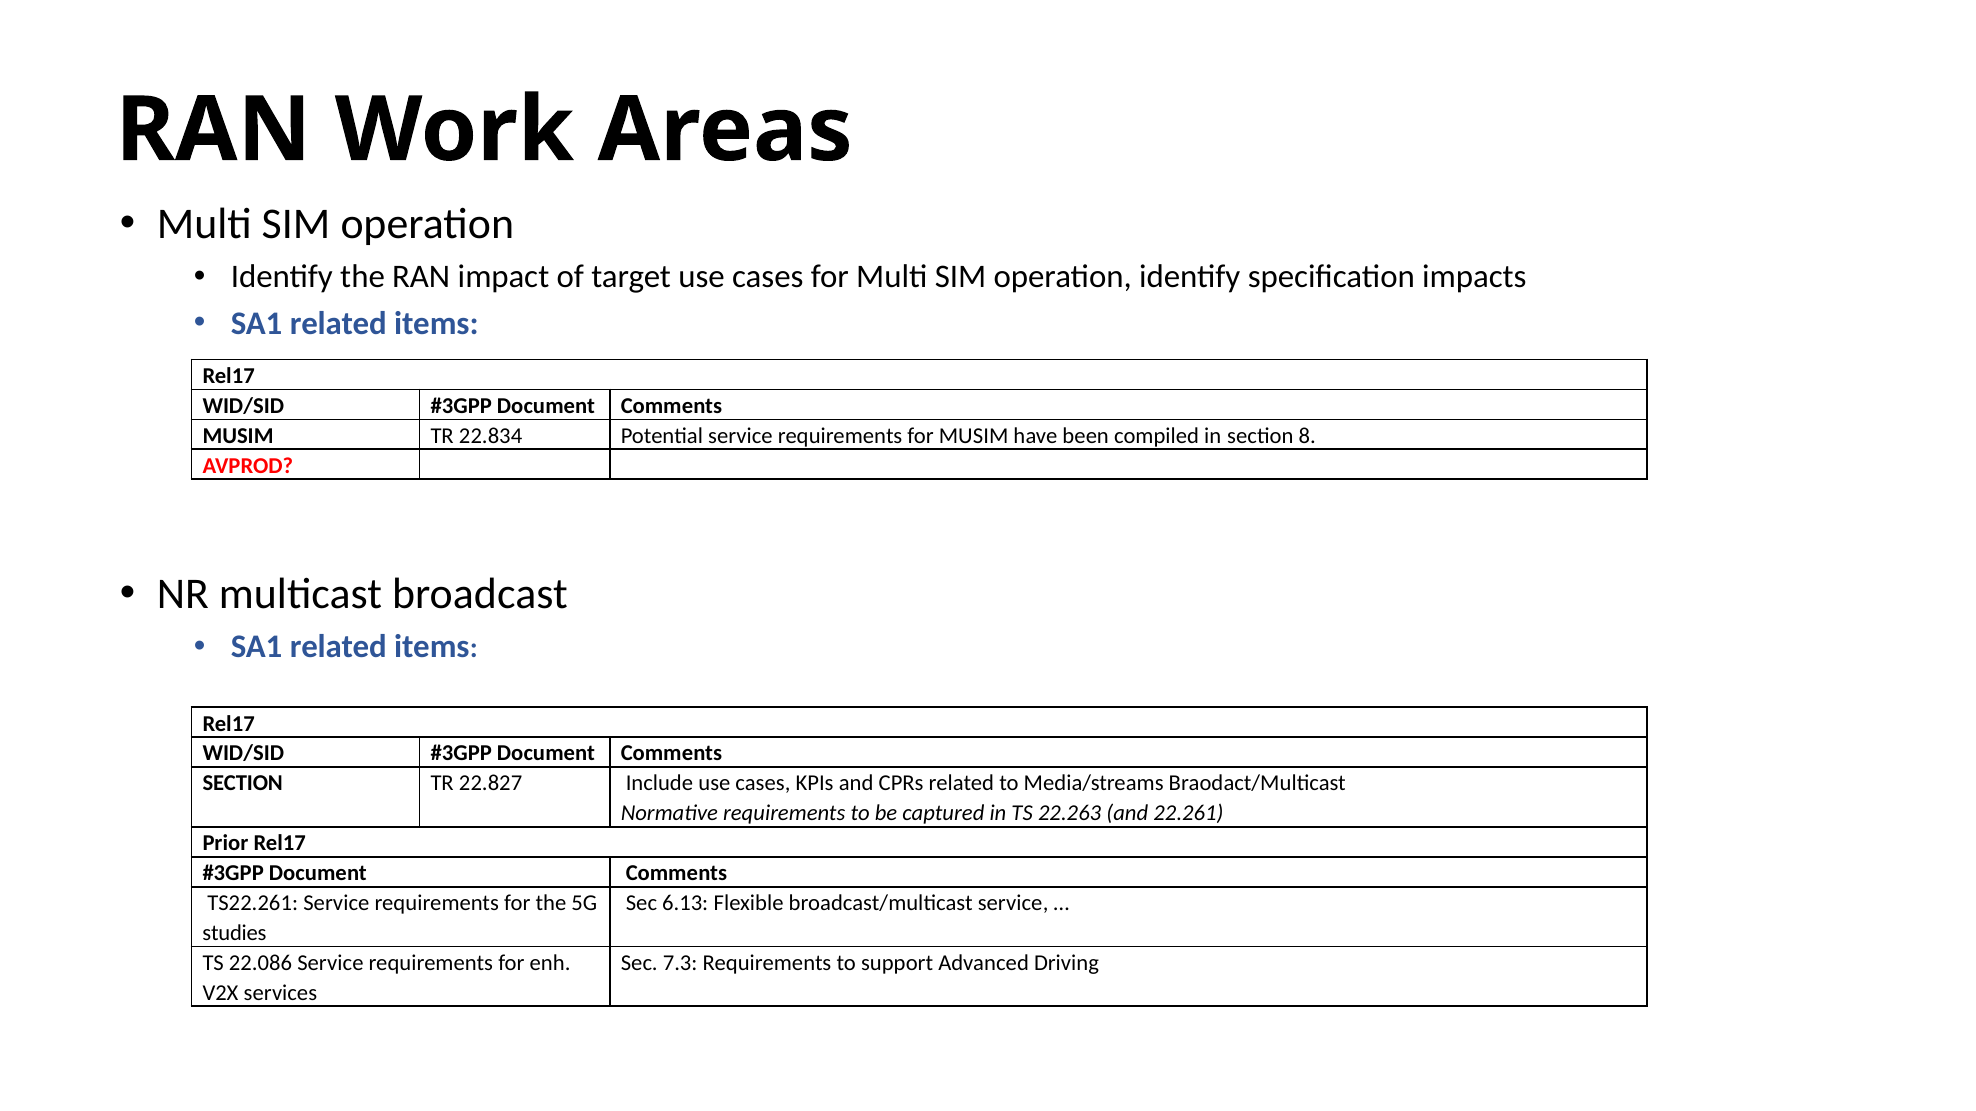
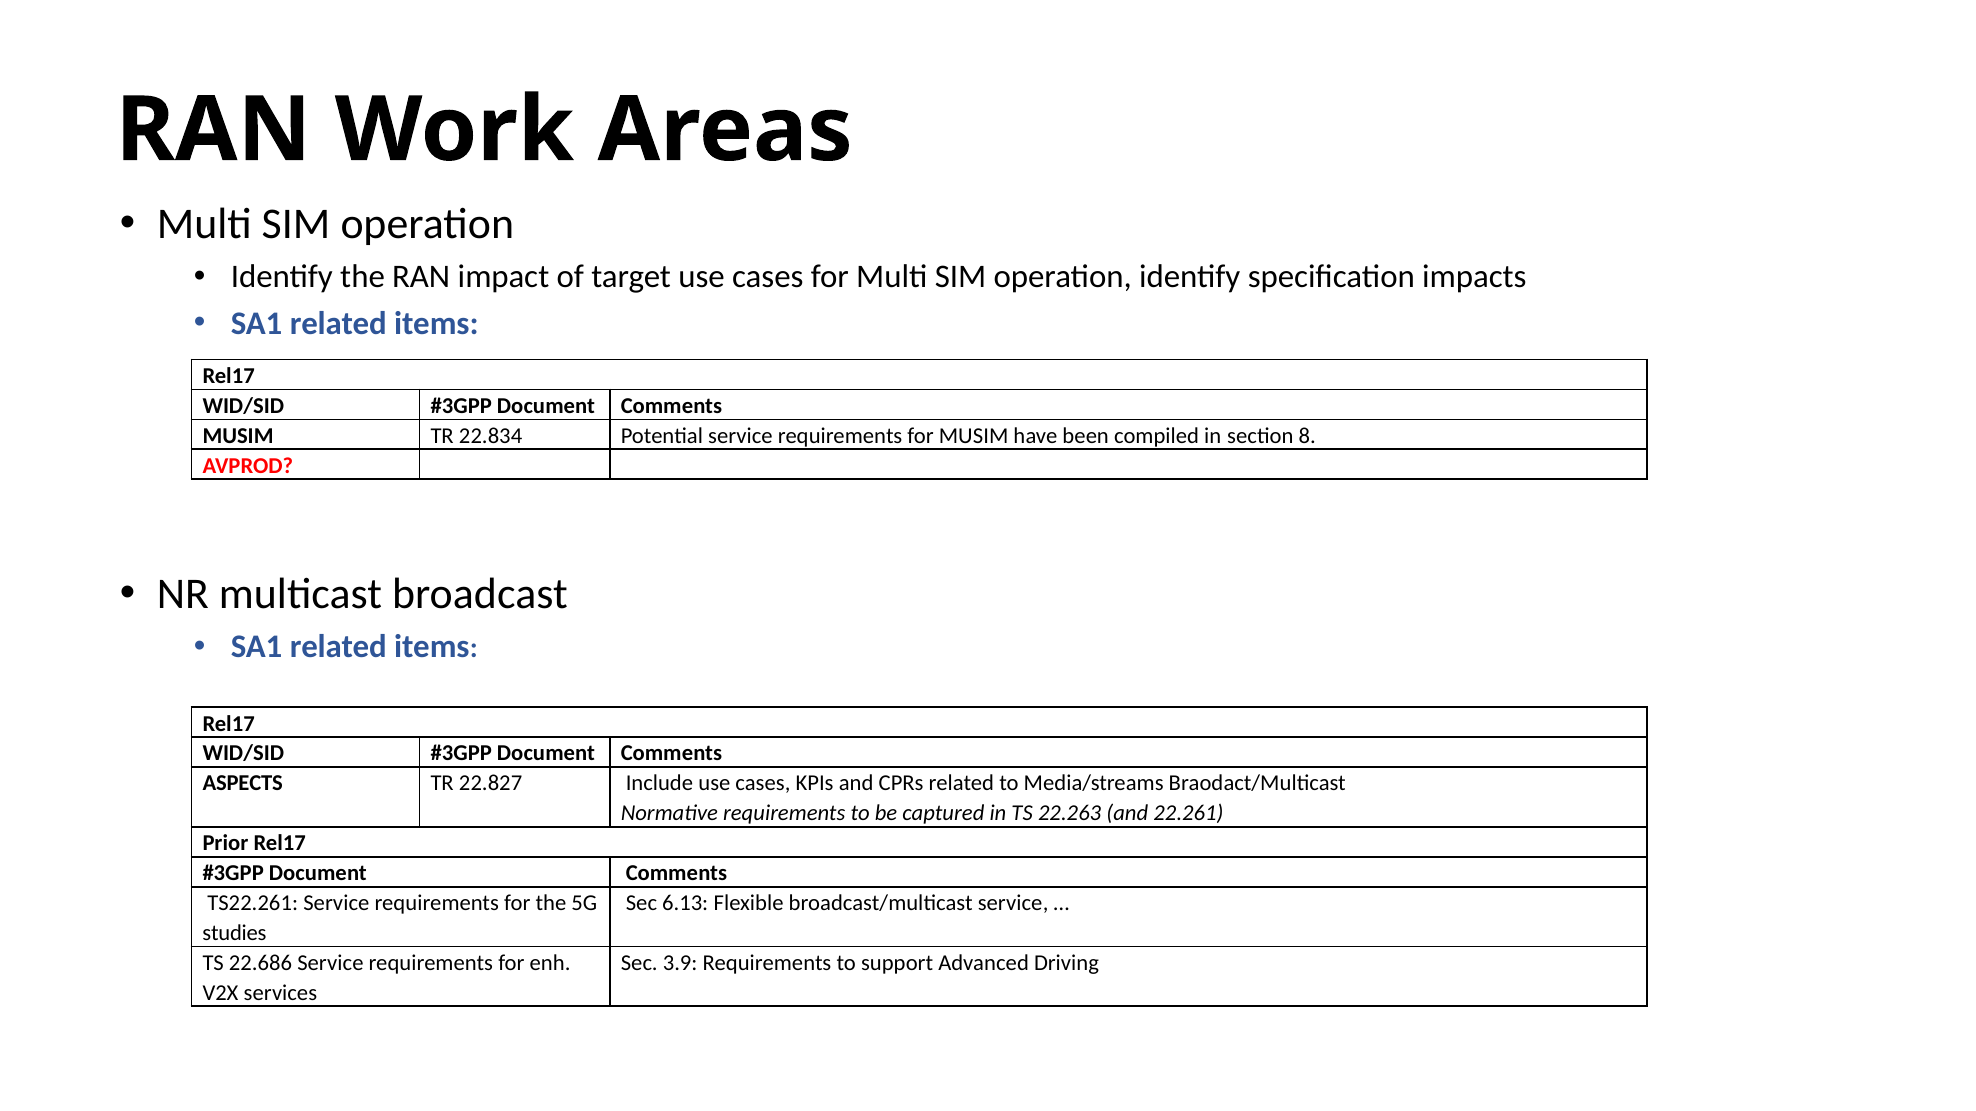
SECTION at (243, 784): SECTION -> ASPECTS
22.086: 22.086 -> 22.686
7.3: 7.3 -> 3.9
